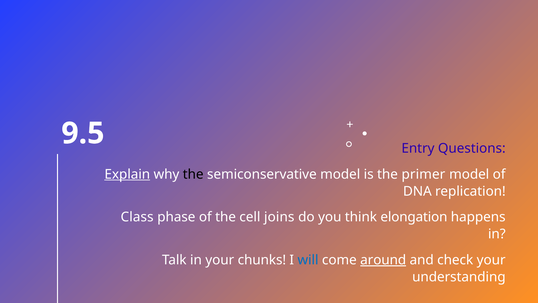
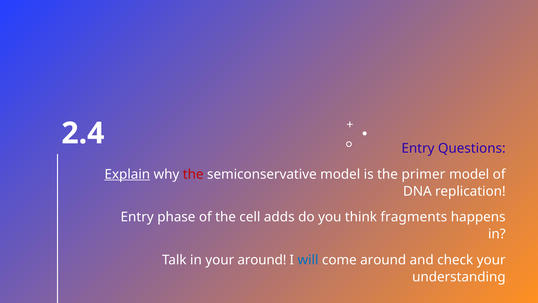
9.5: 9.5 -> 2.4
the at (193, 174) colour: black -> red
Class at (137, 217): Class -> Entry
joins: joins -> adds
elongation: elongation -> fragments
your chunks: chunks -> around
around at (383, 260) underline: present -> none
